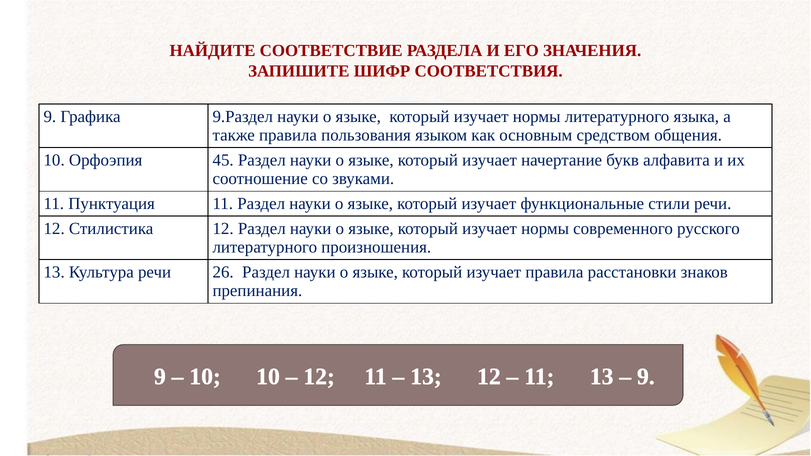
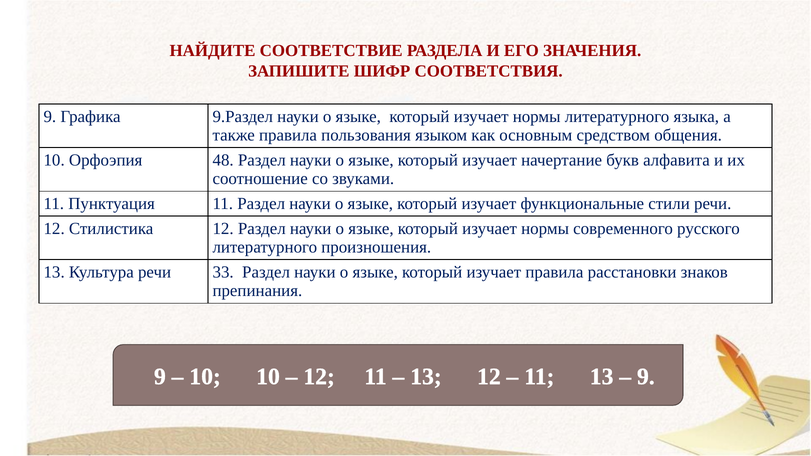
45: 45 -> 48
26: 26 -> 33
